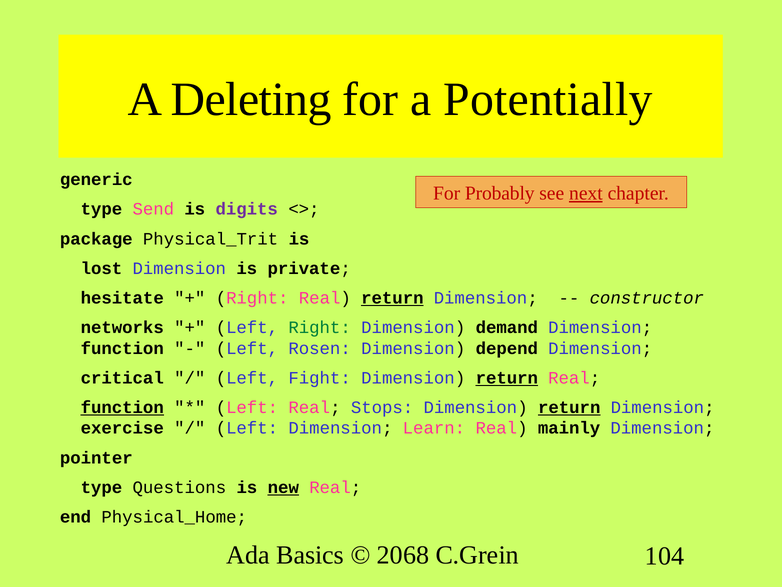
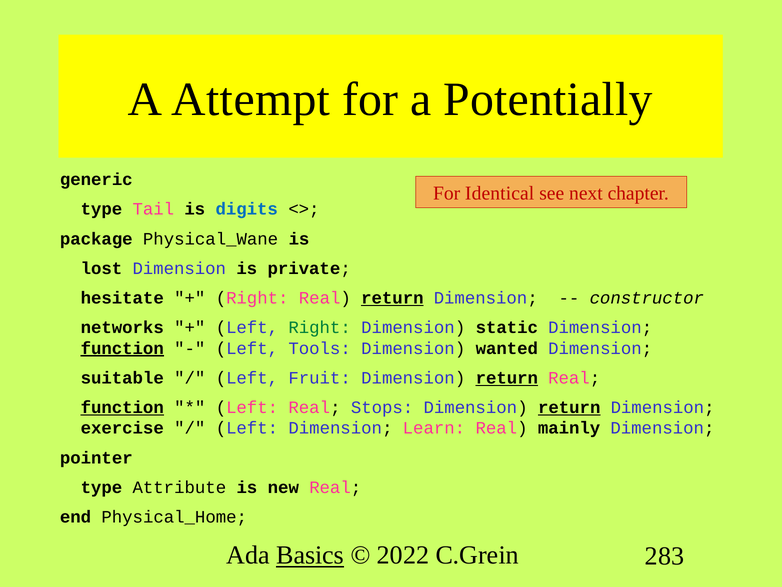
Deleting: Deleting -> Attempt
Probably: Probably -> Identical
next underline: present -> none
Send: Send -> Tail
digits colour: purple -> blue
Physical_Trit: Physical_Trit -> Physical_Wane
demand: demand -> static
function at (122, 348) underline: none -> present
Rosen: Rosen -> Tools
depend: depend -> wanted
critical: critical -> suitable
Fight: Fight -> Fruit
Questions: Questions -> Attribute
new underline: present -> none
Basics underline: none -> present
2068: 2068 -> 2022
104: 104 -> 283
